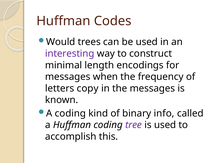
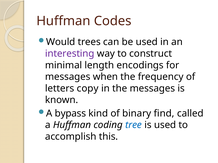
A coding: coding -> bypass
info: info -> find
tree colour: purple -> blue
